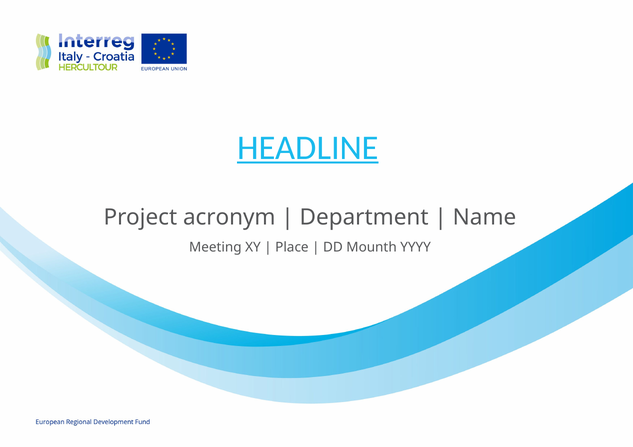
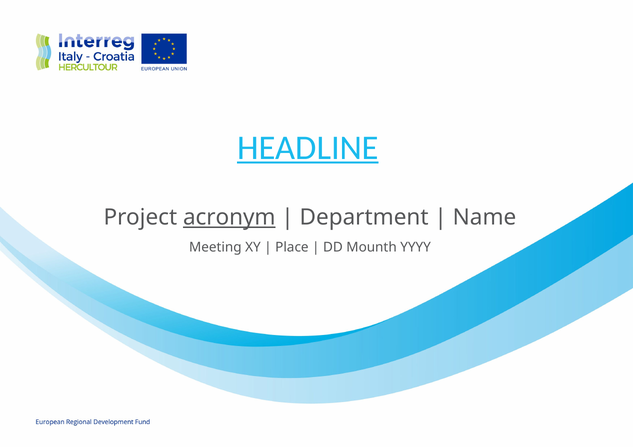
acronym underline: none -> present
